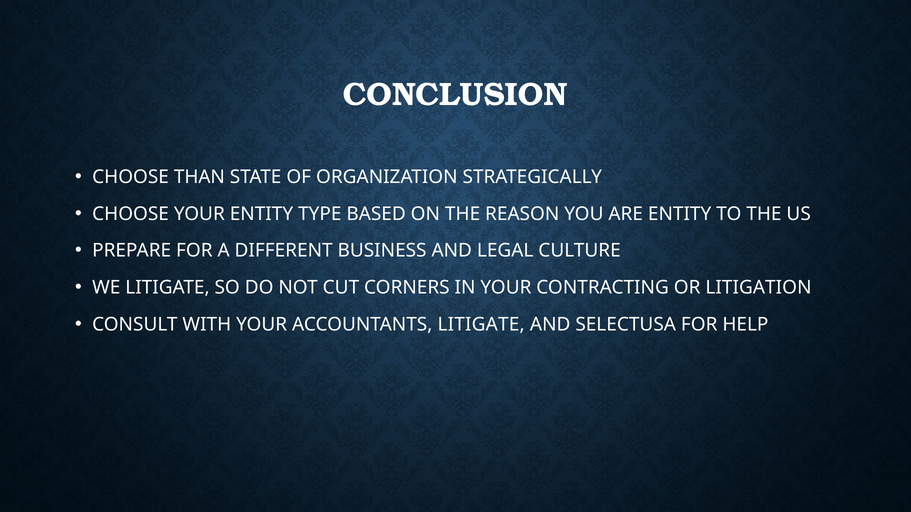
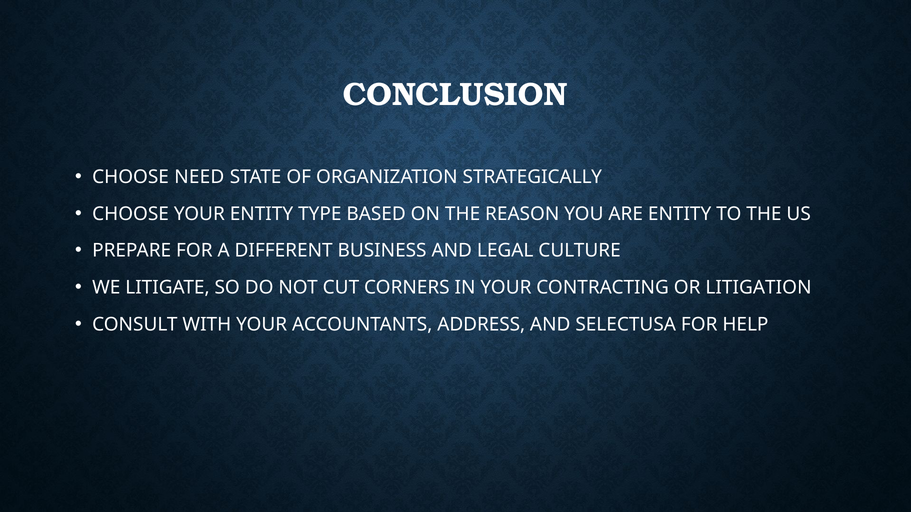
THAN: THAN -> NEED
ACCOUNTANTS LITIGATE: LITIGATE -> ADDRESS
